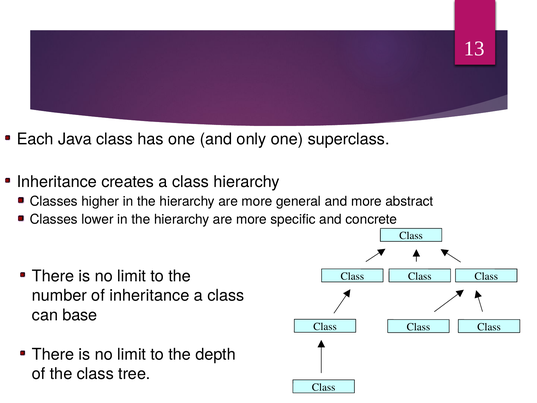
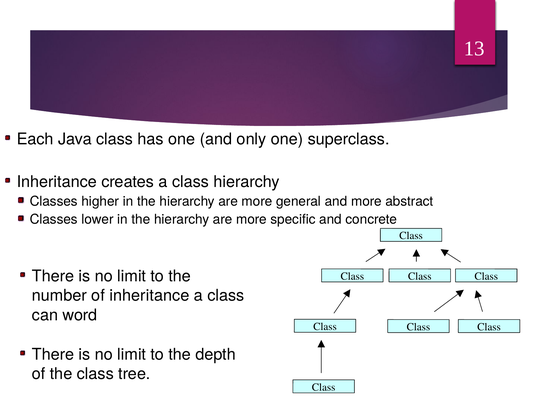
base: base -> word
